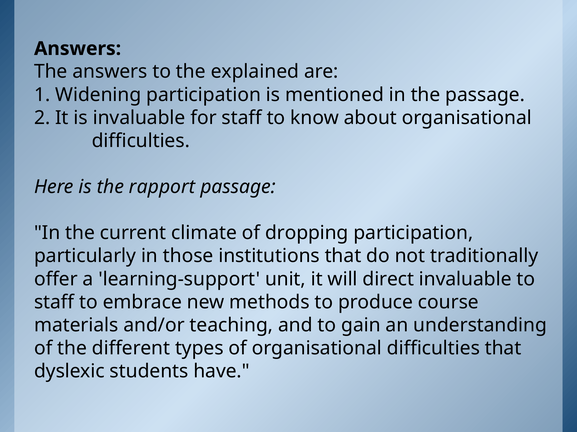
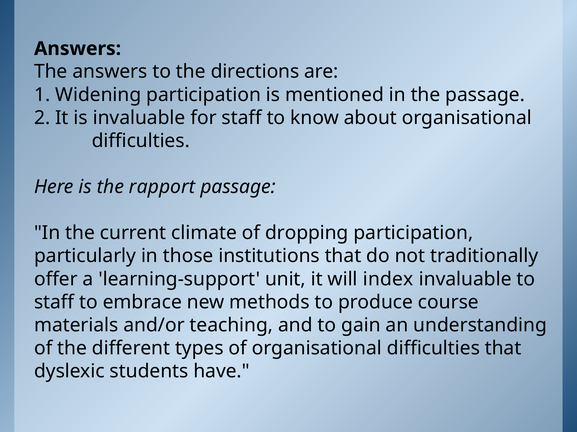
explained: explained -> directions
direct: direct -> index
